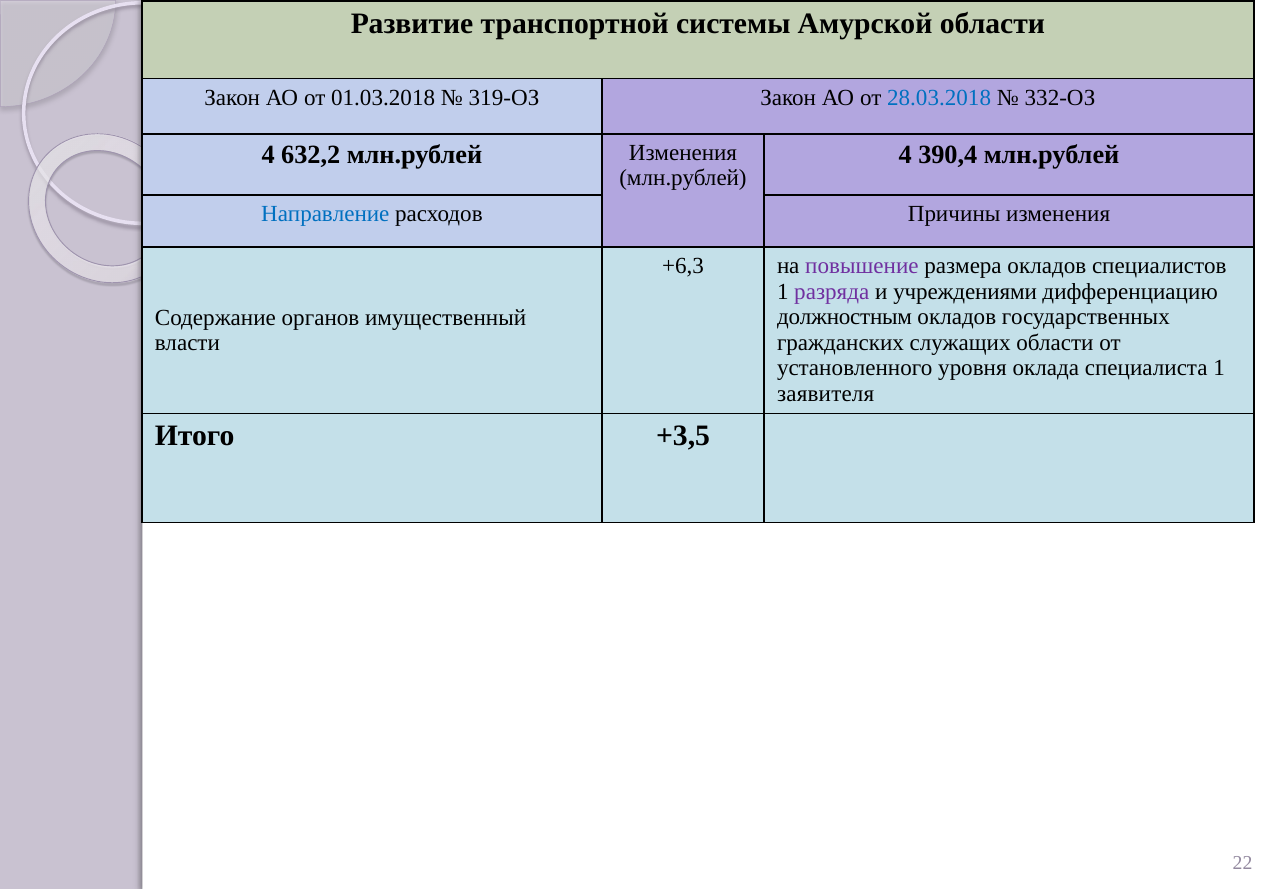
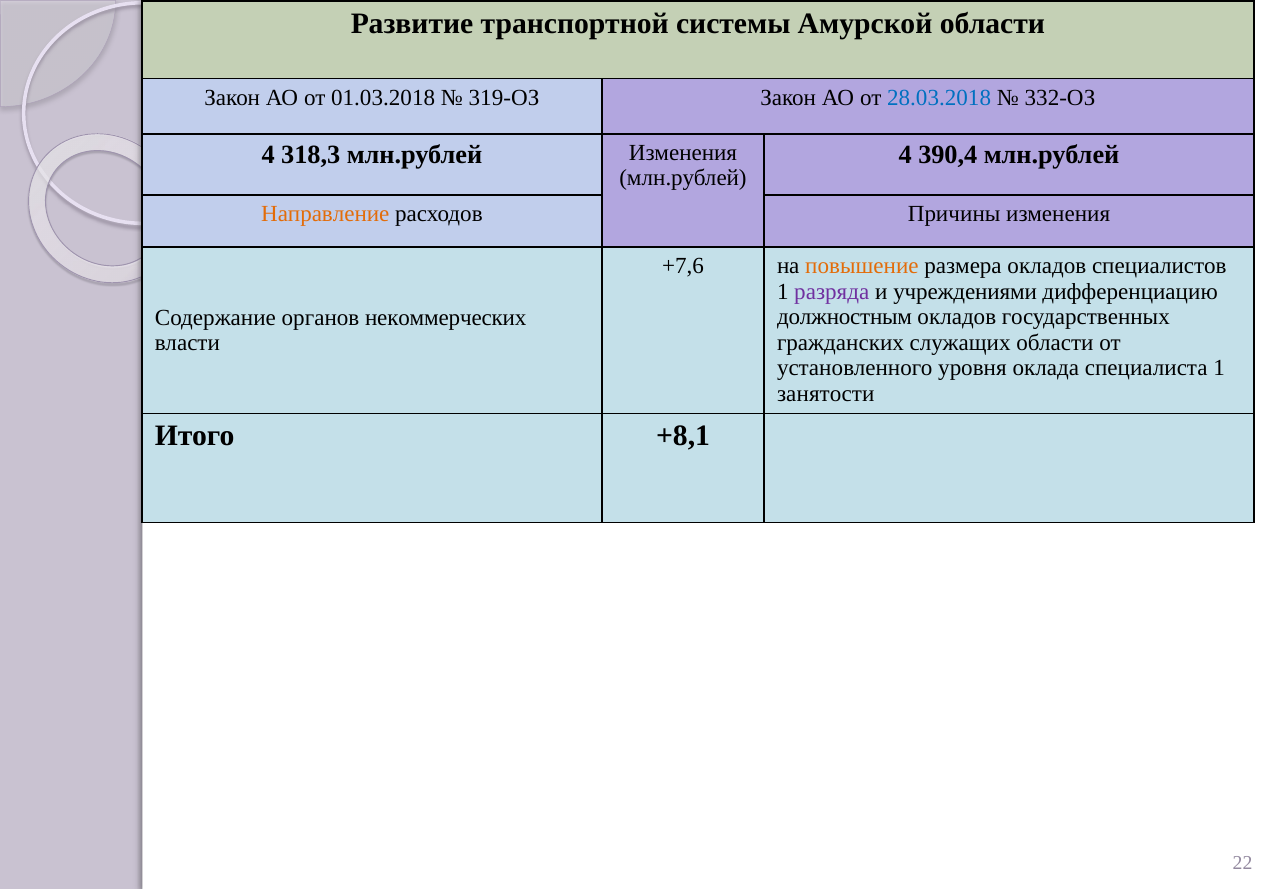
632,2: 632,2 -> 318,3
Направление colour: blue -> orange
+6,3: +6,3 -> +7,6
повышение colour: purple -> orange
имущественный: имущественный -> некоммерческих
заявителя: заявителя -> занятости
+3,5: +3,5 -> +8,1
